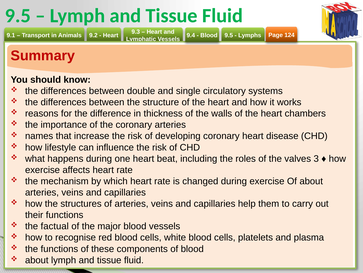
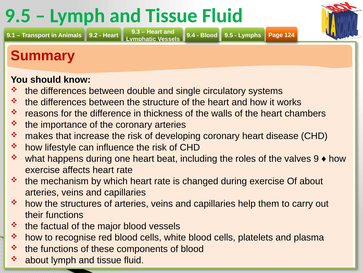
names: names -> makes
3: 3 -> 9
